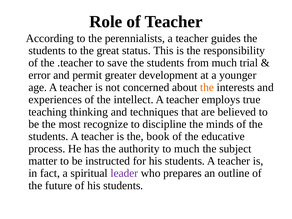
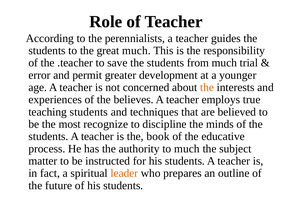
great status: status -> much
intellect: intellect -> believes
teaching thinking: thinking -> students
leader colour: purple -> orange
